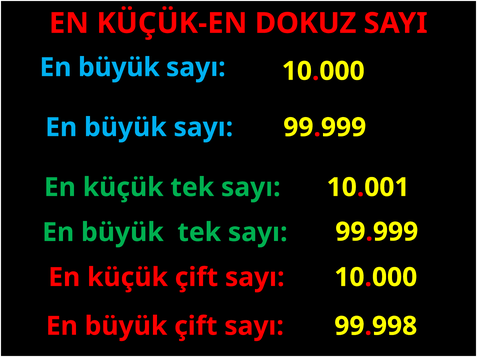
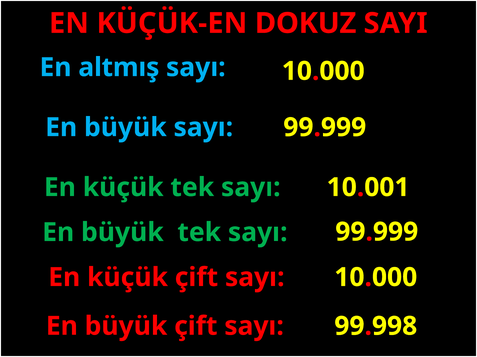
büyük at (119, 68): büyük -> altmış
